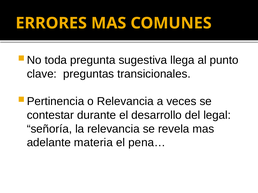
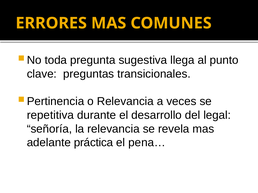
contestar: contestar -> repetitiva
materia: materia -> práctica
